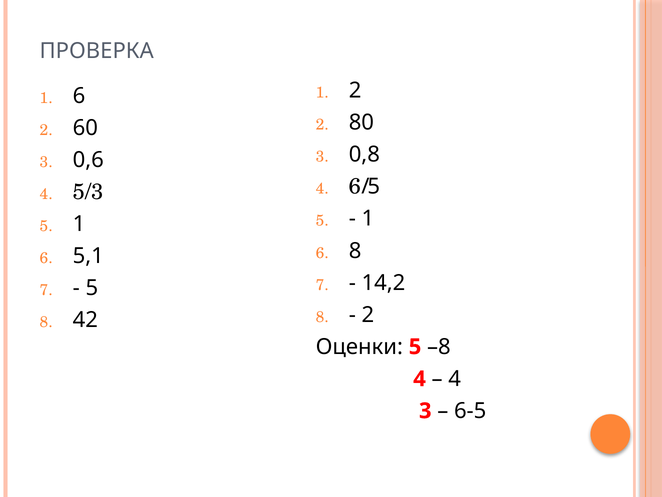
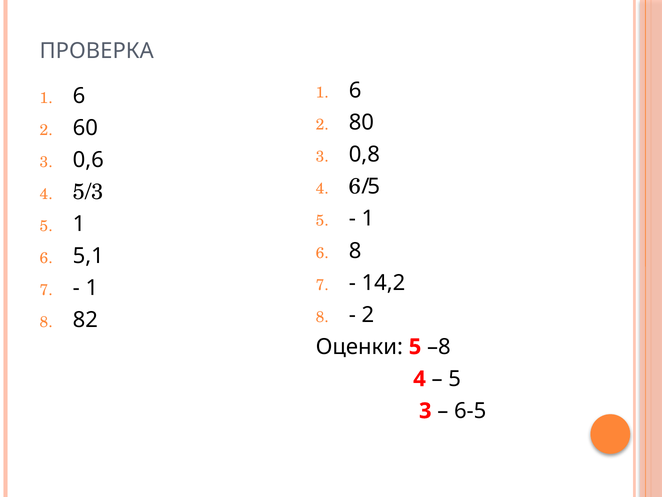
2 at (355, 90): 2 -> 6
5 at (92, 288): 5 -> 1
42: 42 -> 82
4 at (455, 378): 4 -> 5
